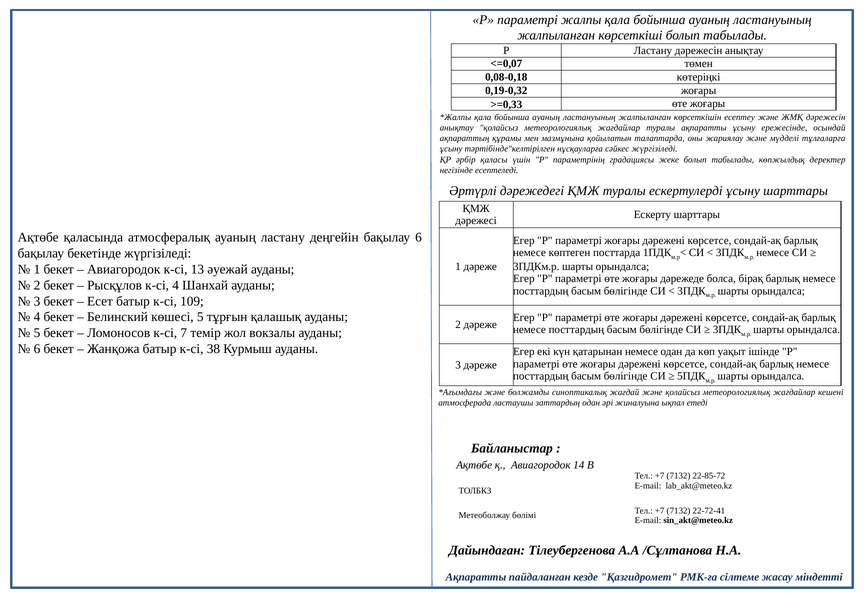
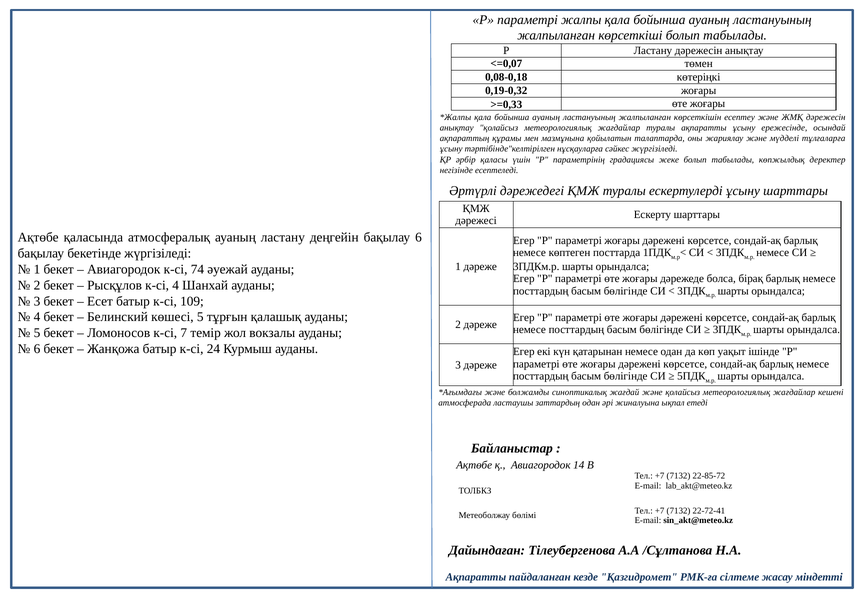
13: 13 -> 74
38: 38 -> 24
